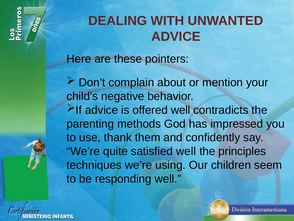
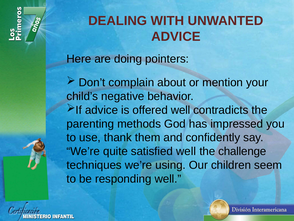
these: these -> doing
principles: principles -> challenge
